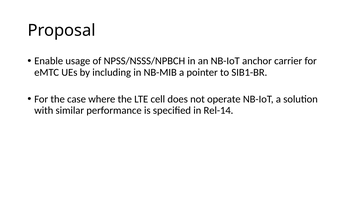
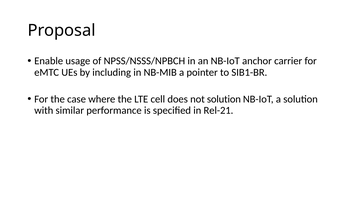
not operate: operate -> solution
Rel-14: Rel-14 -> Rel-21
